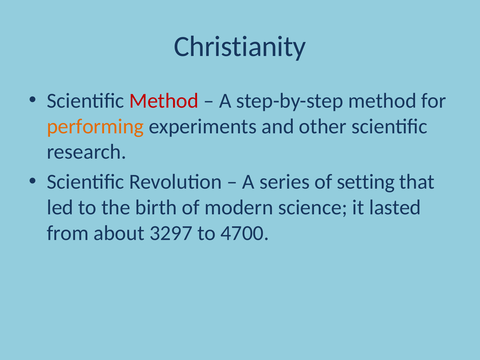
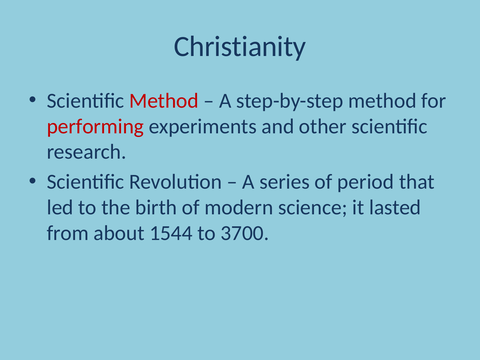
performing colour: orange -> red
setting: setting -> period
3297: 3297 -> 1544
4700: 4700 -> 3700
